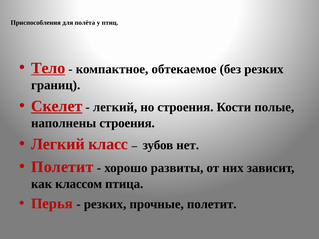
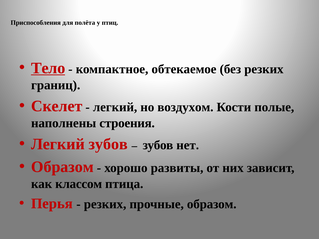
Скелет underline: present -> none
но строения: строения -> воздухом
Легкий класс: класс -> зубов
Полетит at (62, 167): Полетит -> Образом
прочные полетит: полетит -> образом
